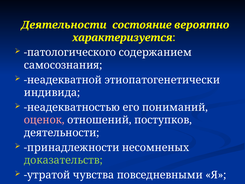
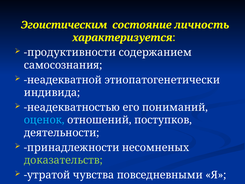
Деятельности at (64, 25): Деятельности -> Эгоистическим
вероятно: вероятно -> личность
патологического: патологического -> продуктивности
оценок colour: pink -> light blue
